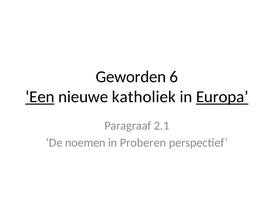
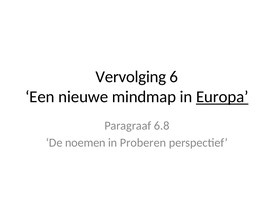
Geworden: Geworden -> Vervolging
Een underline: present -> none
katholiek: katholiek -> mindmap
2.1: 2.1 -> 6.8
